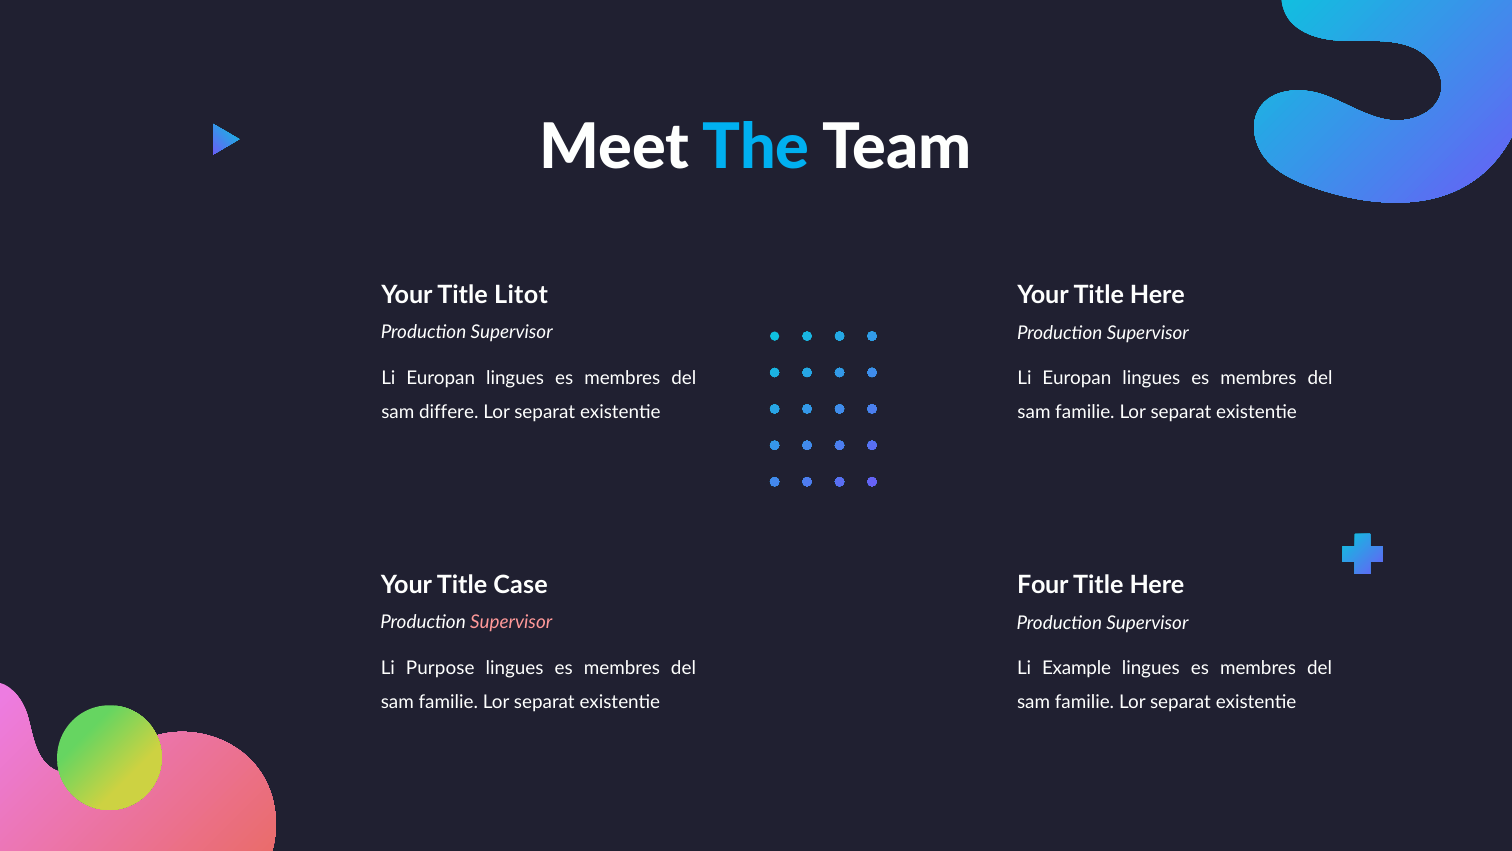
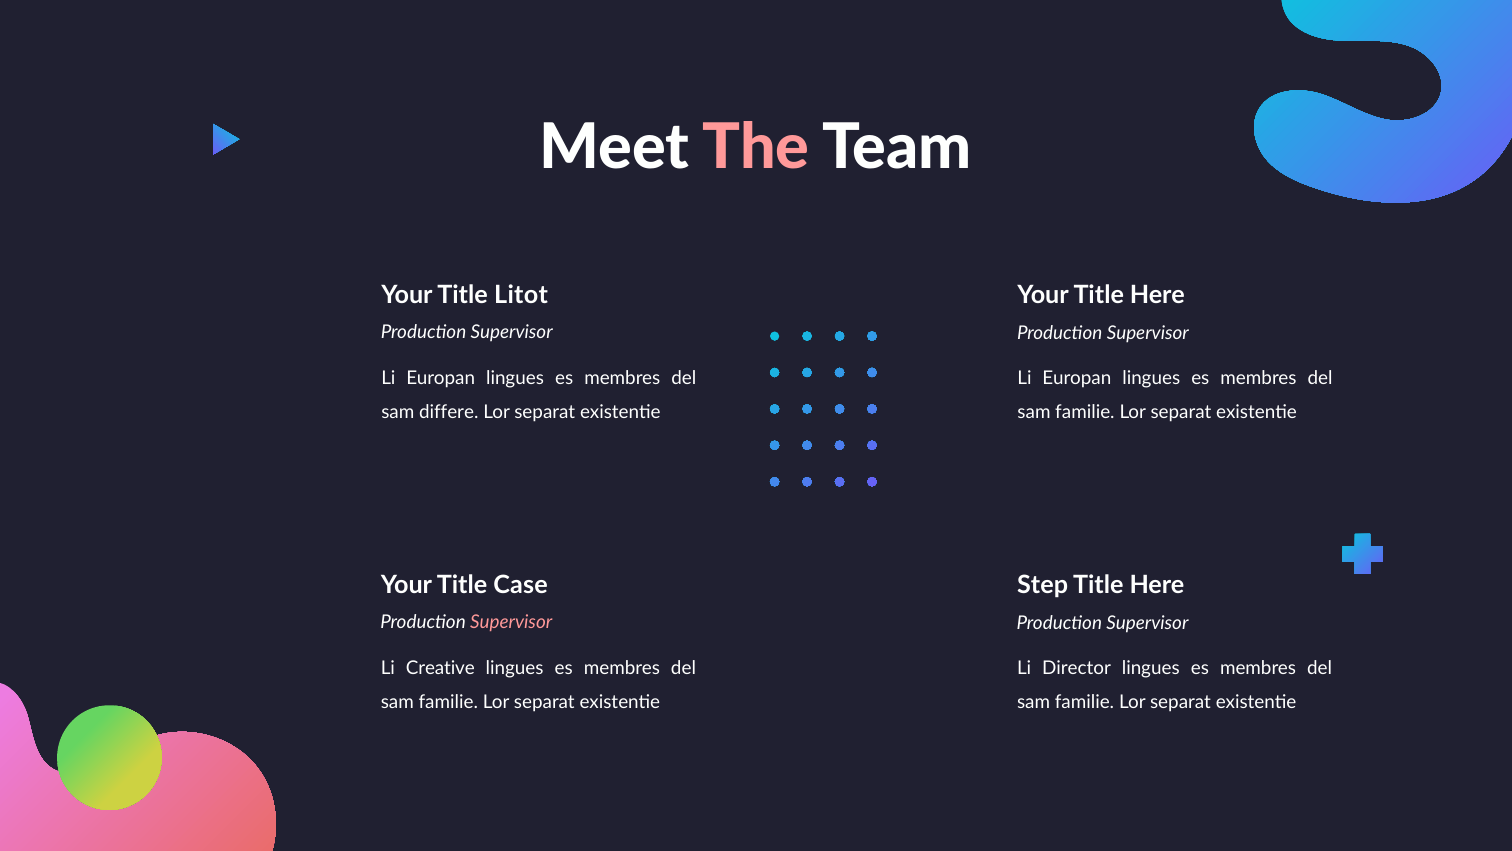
The colour: light blue -> pink
Four: Four -> Step
Purpose: Purpose -> Creative
Example: Example -> Director
